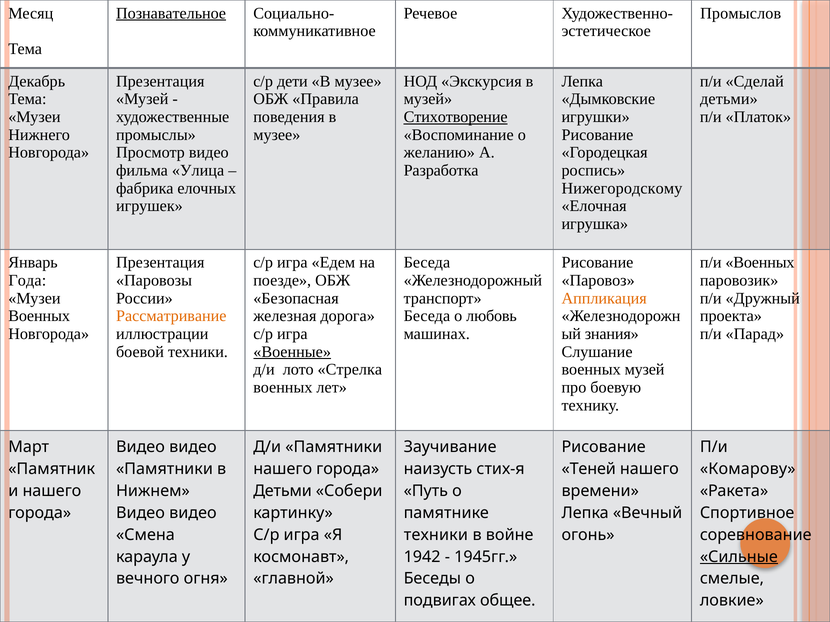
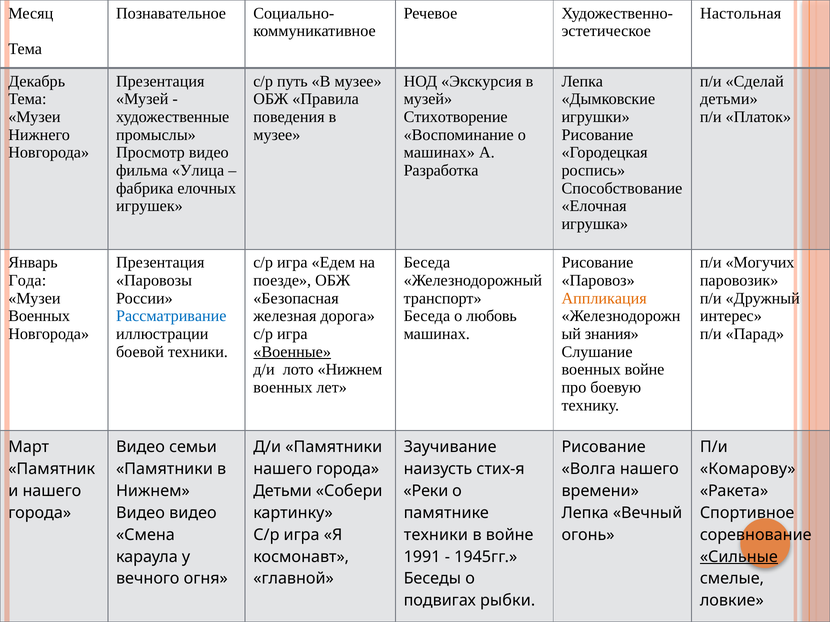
Познавательное underline: present -> none
Промыслов: Промыслов -> Настольная
дети: дети -> путь
Стихотворение underline: present -> none
желанию at (439, 153): желанию -> машинах
Нижегородскому: Нижегородскому -> Способствование
п/и Военных: Военных -> Могучих
Рассматривание colour: orange -> blue
проекта: проекта -> интерес
лото Стрелка: Стрелка -> Нижнем
военных музей: музей -> войне
видео at (193, 447): видео -> семьи
Теней: Теней -> Волга
Путь: Путь -> Реки
1942: 1942 -> 1991
общее: общее -> рыбки
